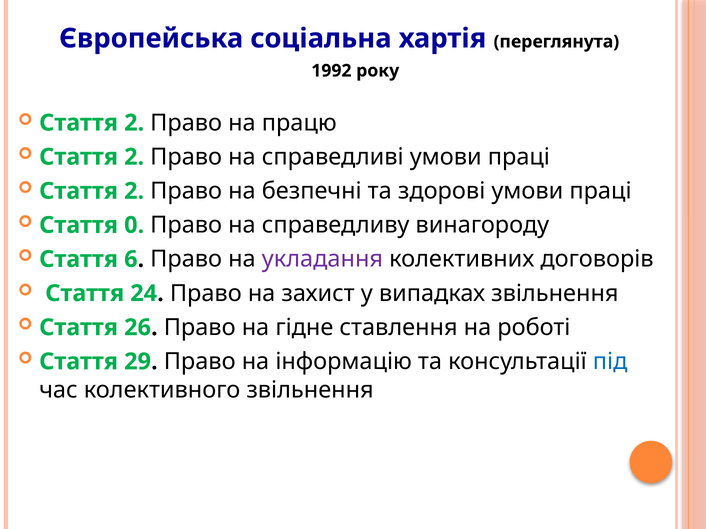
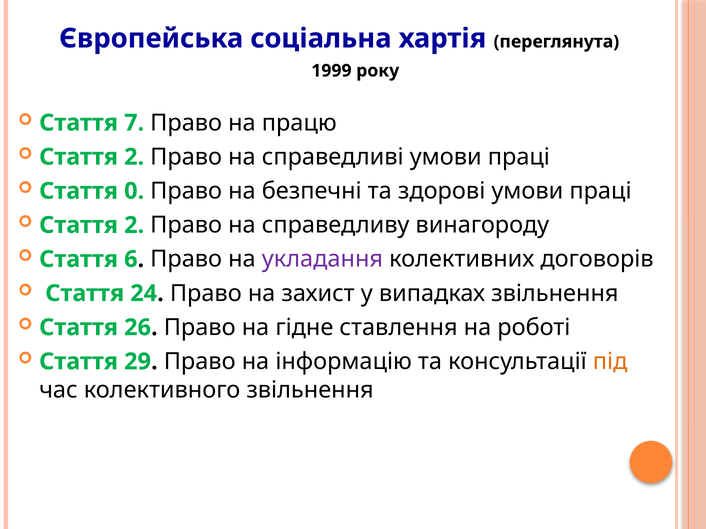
1992: 1992 -> 1999
2 at (134, 123): 2 -> 7
2 at (134, 191): 2 -> 0
0 at (134, 225): 0 -> 2
під colour: blue -> orange
